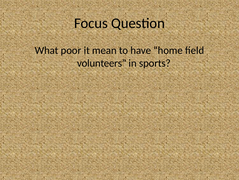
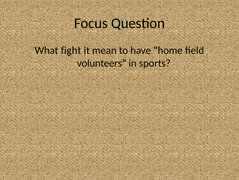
poor: poor -> fight
